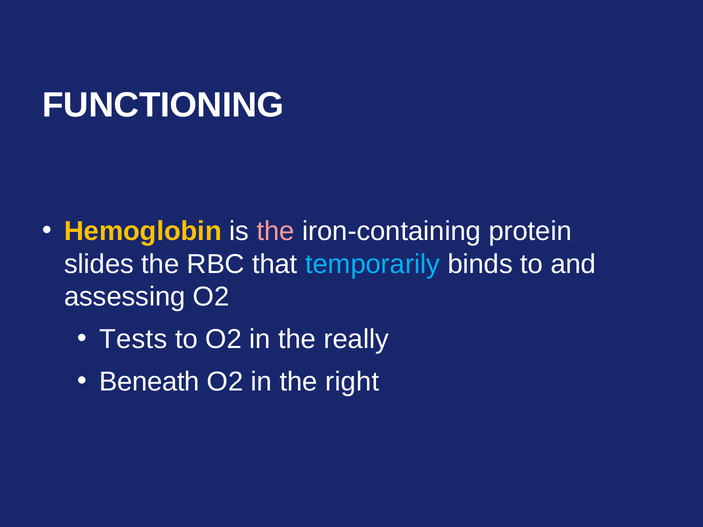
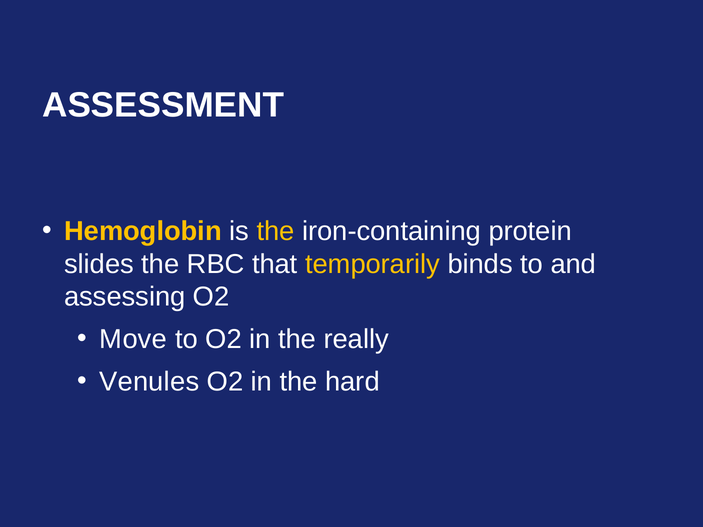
FUNCTIONING: FUNCTIONING -> ASSESSMENT
the at (276, 232) colour: pink -> yellow
temporarily colour: light blue -> yellow
Tests: Tests -> Move
Beneath: Beneath -> Venules
right: right -> hard
